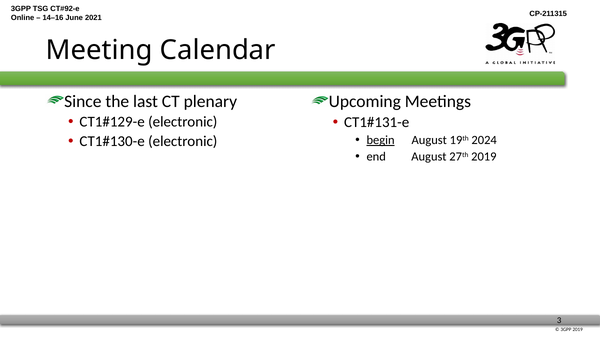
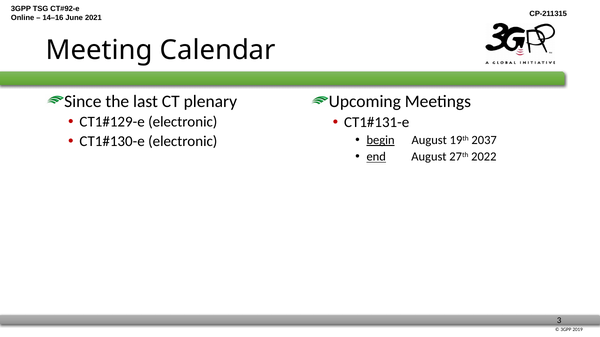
2024: 2024 -> 2037
end underline: none -> present
27th 2019: 2019 -> 2022
